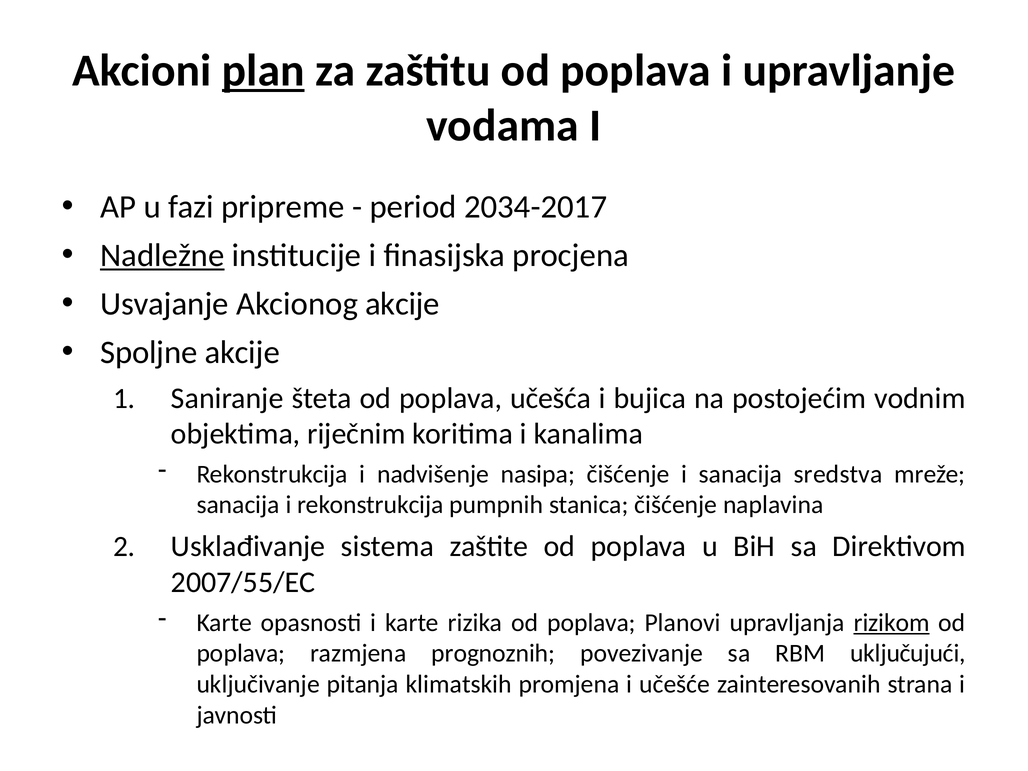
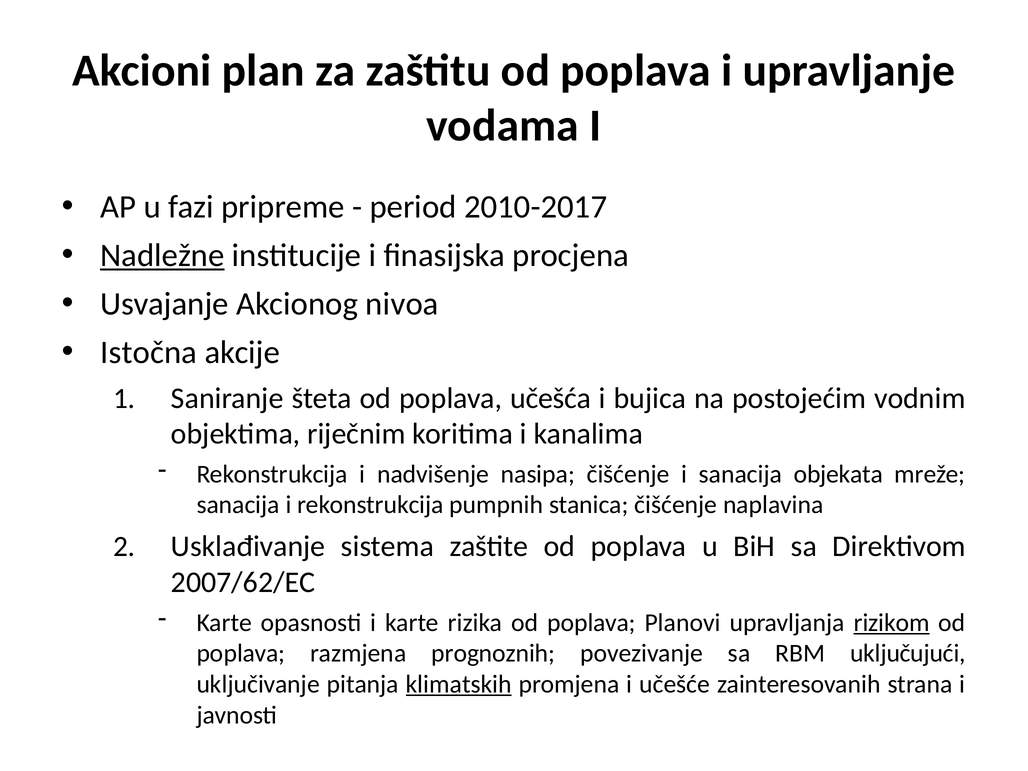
plan underline: present -> none
2034-2017: 2034-2017 -> 2010-2017
Akcionog akcije: akcije -> nivoa
Spoljne: Spoljne -> Istočna
sredstva: sredstva -> objekata
2007/55/EC: 2007/55/EC -> 2007/62/EC
klimatskih underline: none -> present
